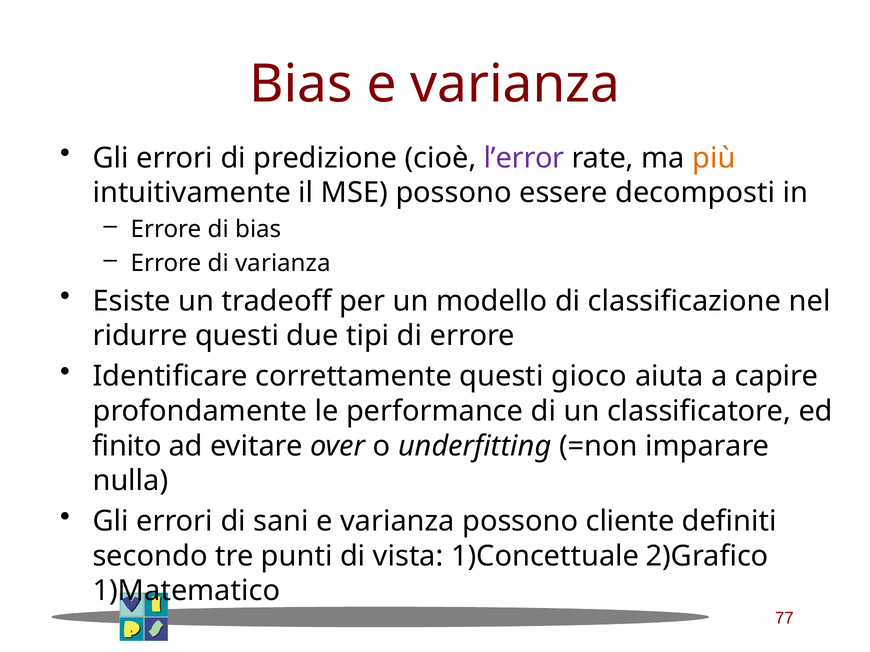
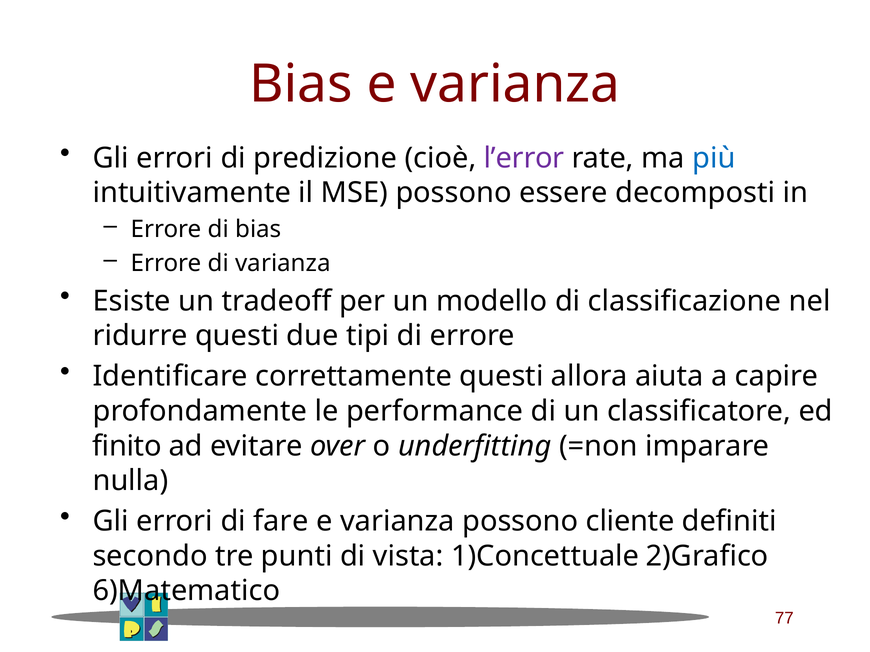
più colour: orange -> blue
gioco: gioco -> allora
sani: sani -> fare
1)Matematico: 1)Matematico -> 6)Matematico
